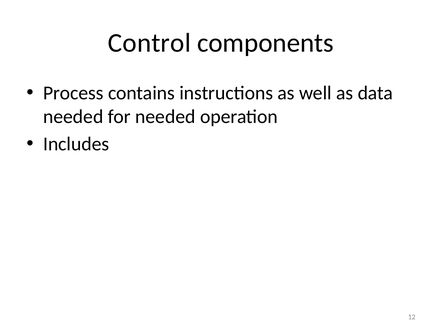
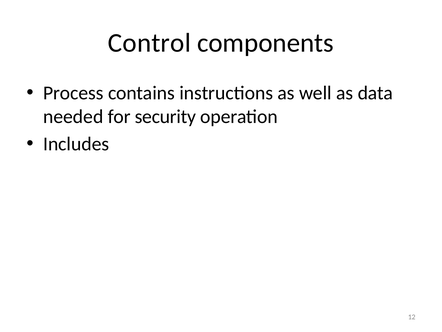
for needed: needed -> security
